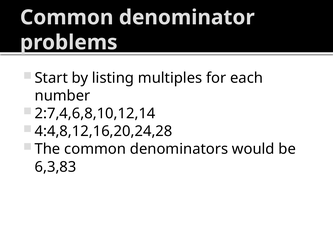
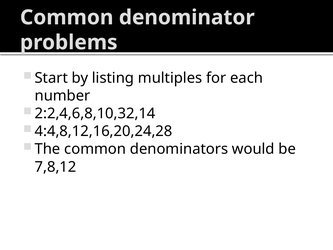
2:7,4,6,8,10,12,14: 2:7,4,6,8,10,12,14 -> 2:2,4,6,8,10,32,14
6,3,83: 6,3,83 -> 7,8,12
